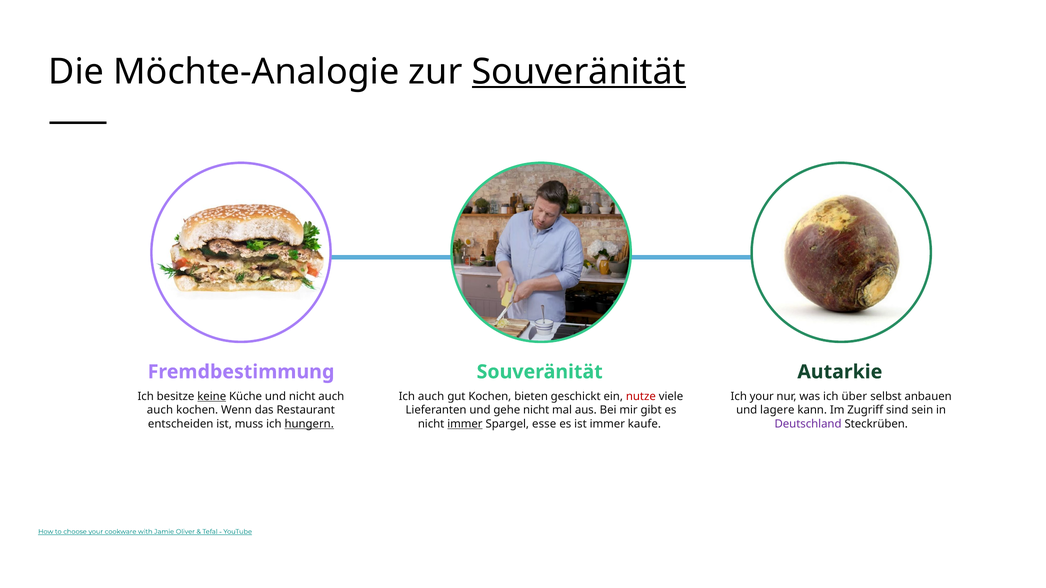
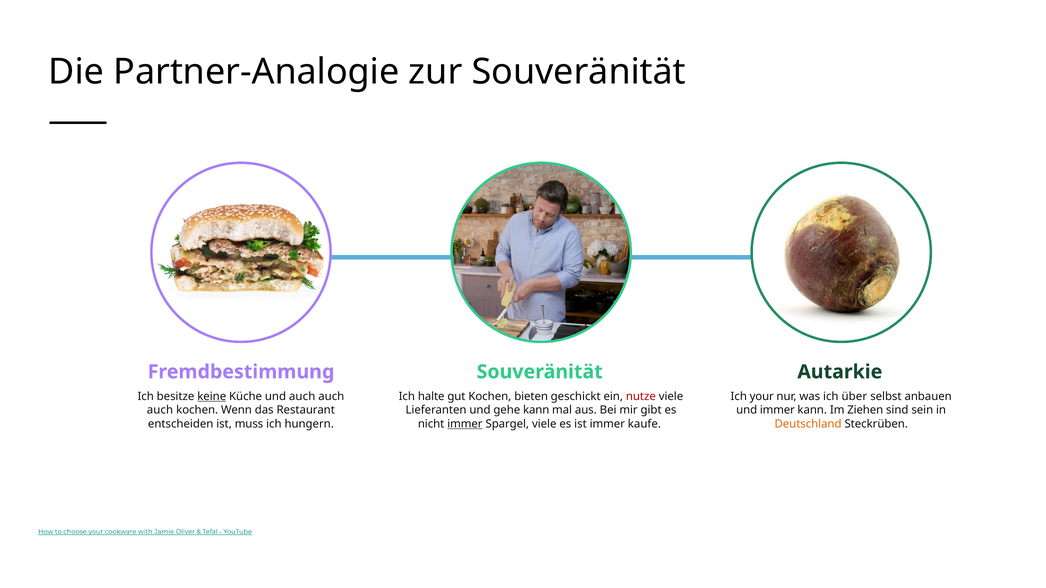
Möchte-Analogie: Möchte-Analogie -> Partner-Analogie
Souveränität at (579, 72) underline: present -> none
und nicht: nicht -> auch
Ich auch: auch -> halte
gehe nicht: nicht -> kann
und lagere: lagere -> immer
Zugriff: Zugriff -> Ziehen
hungern underline: present -> none
Spargel esse: esse -> viele
Deutschland colour: purple -> orange
